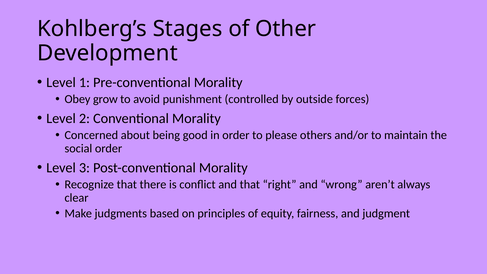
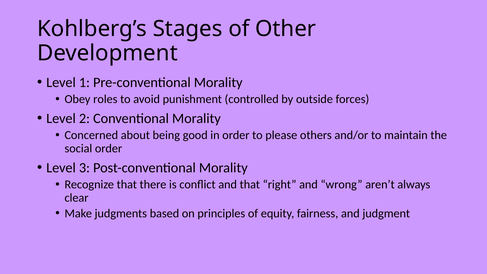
grow: grow -> roles
